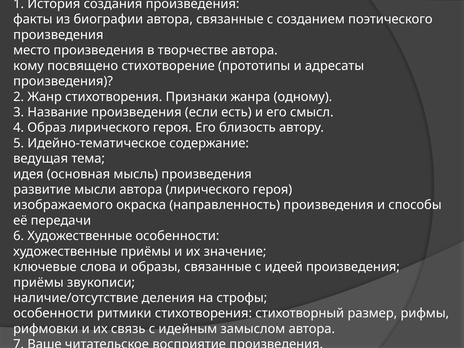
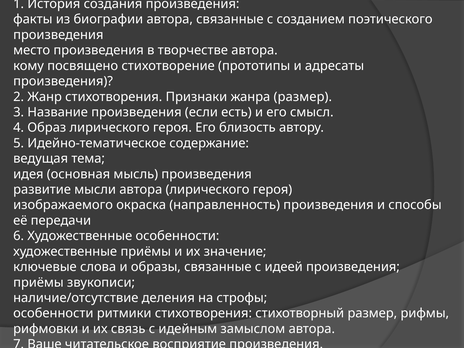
жанра одному: одному -> размер
